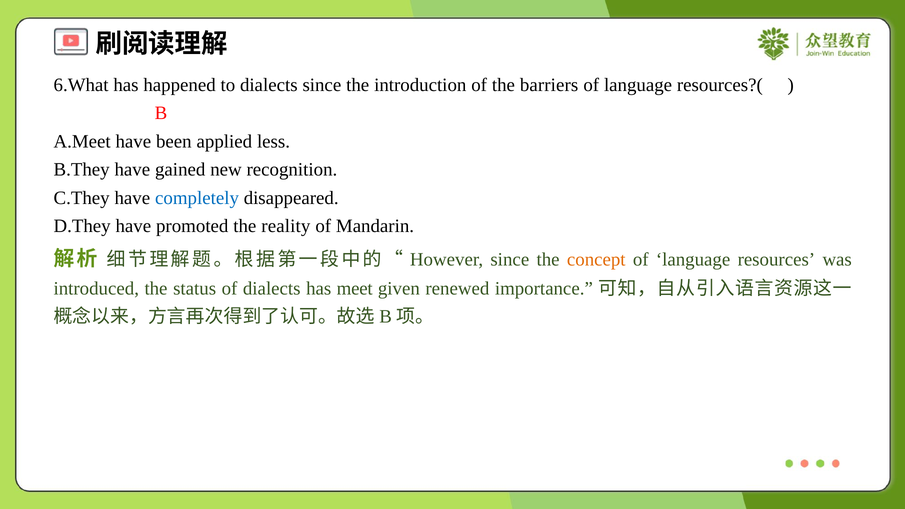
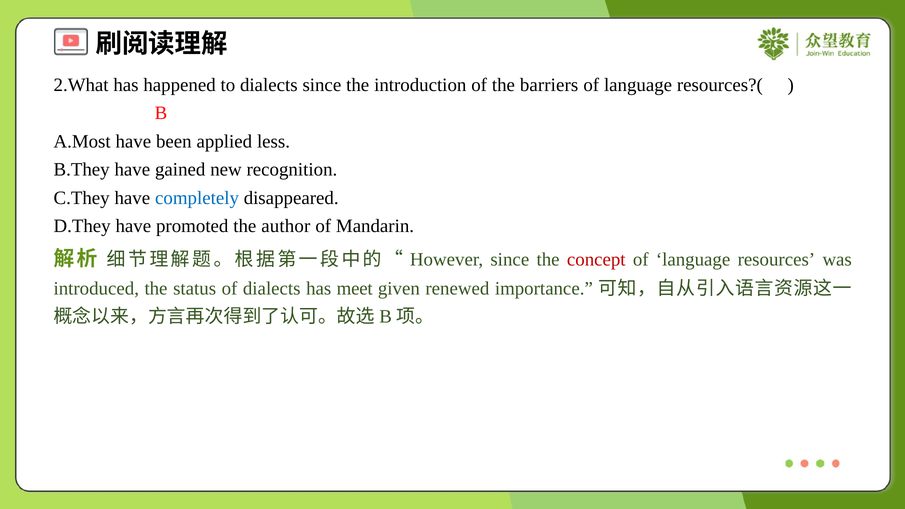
6.What: 6.What -> 2.What
A.Meet: A.Meet -> A.Most
reality: reality -> author
concept colour: orange -> red
